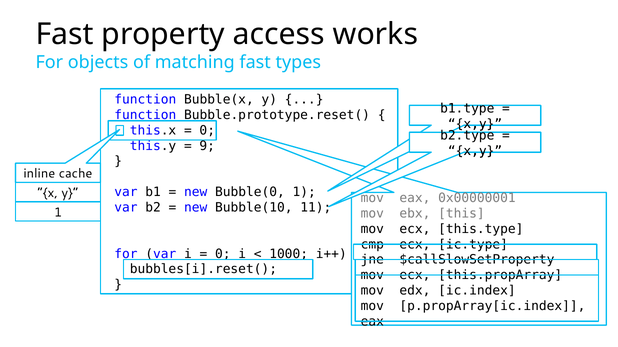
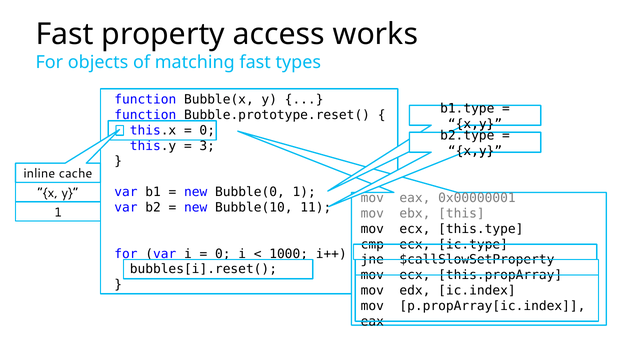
9: 9 -> 3
